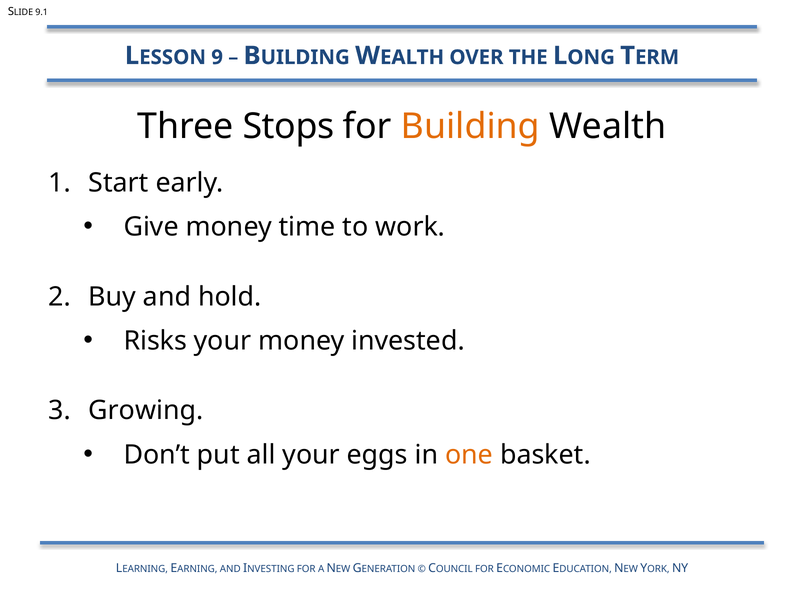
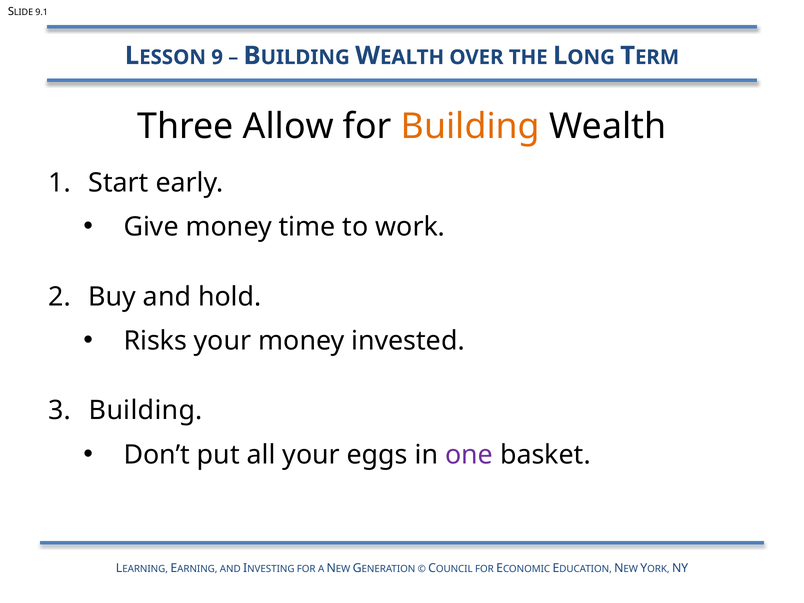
Stops: Stops -> Allow
Growing at (146, 411): Growing -> Building
one colour: orange -> purple
